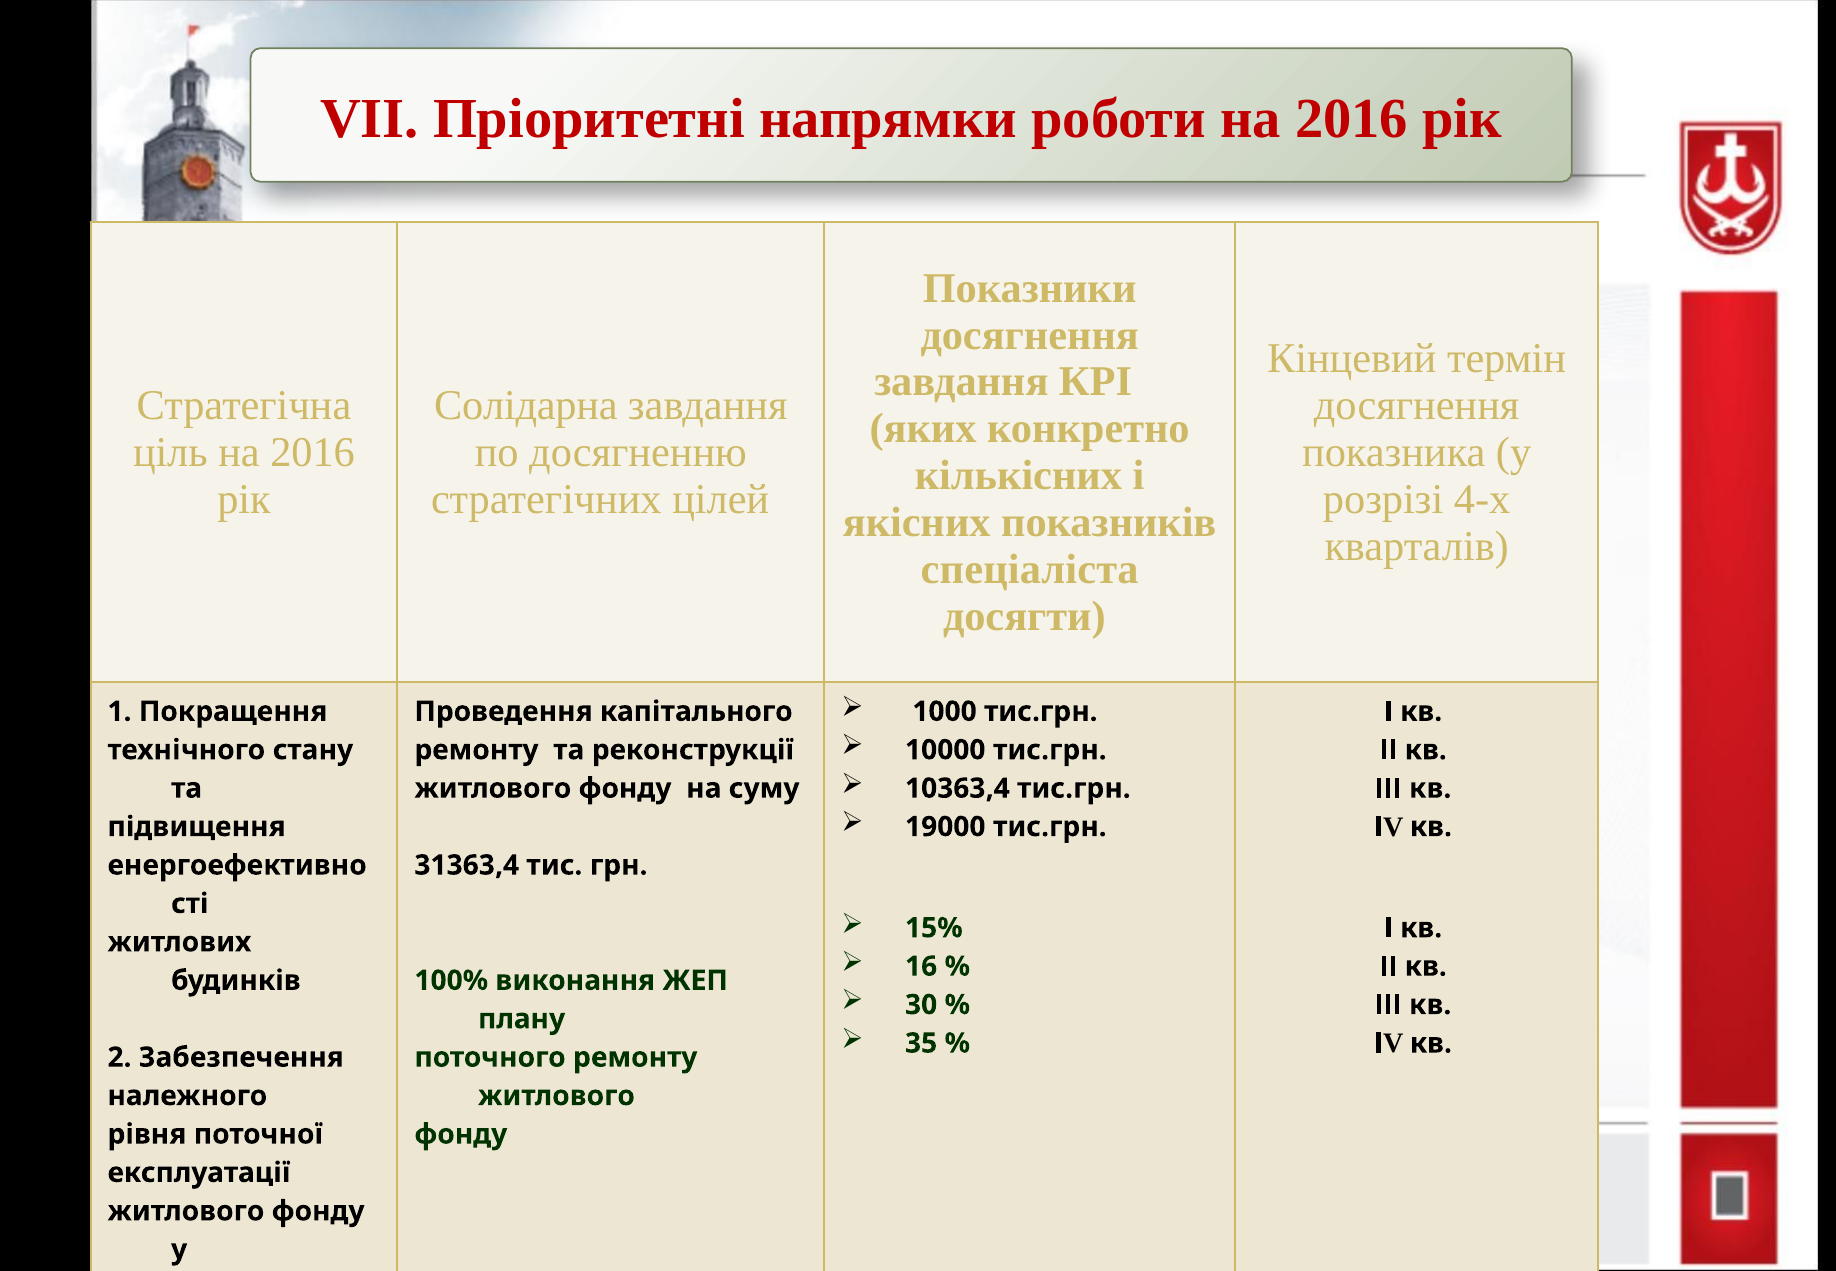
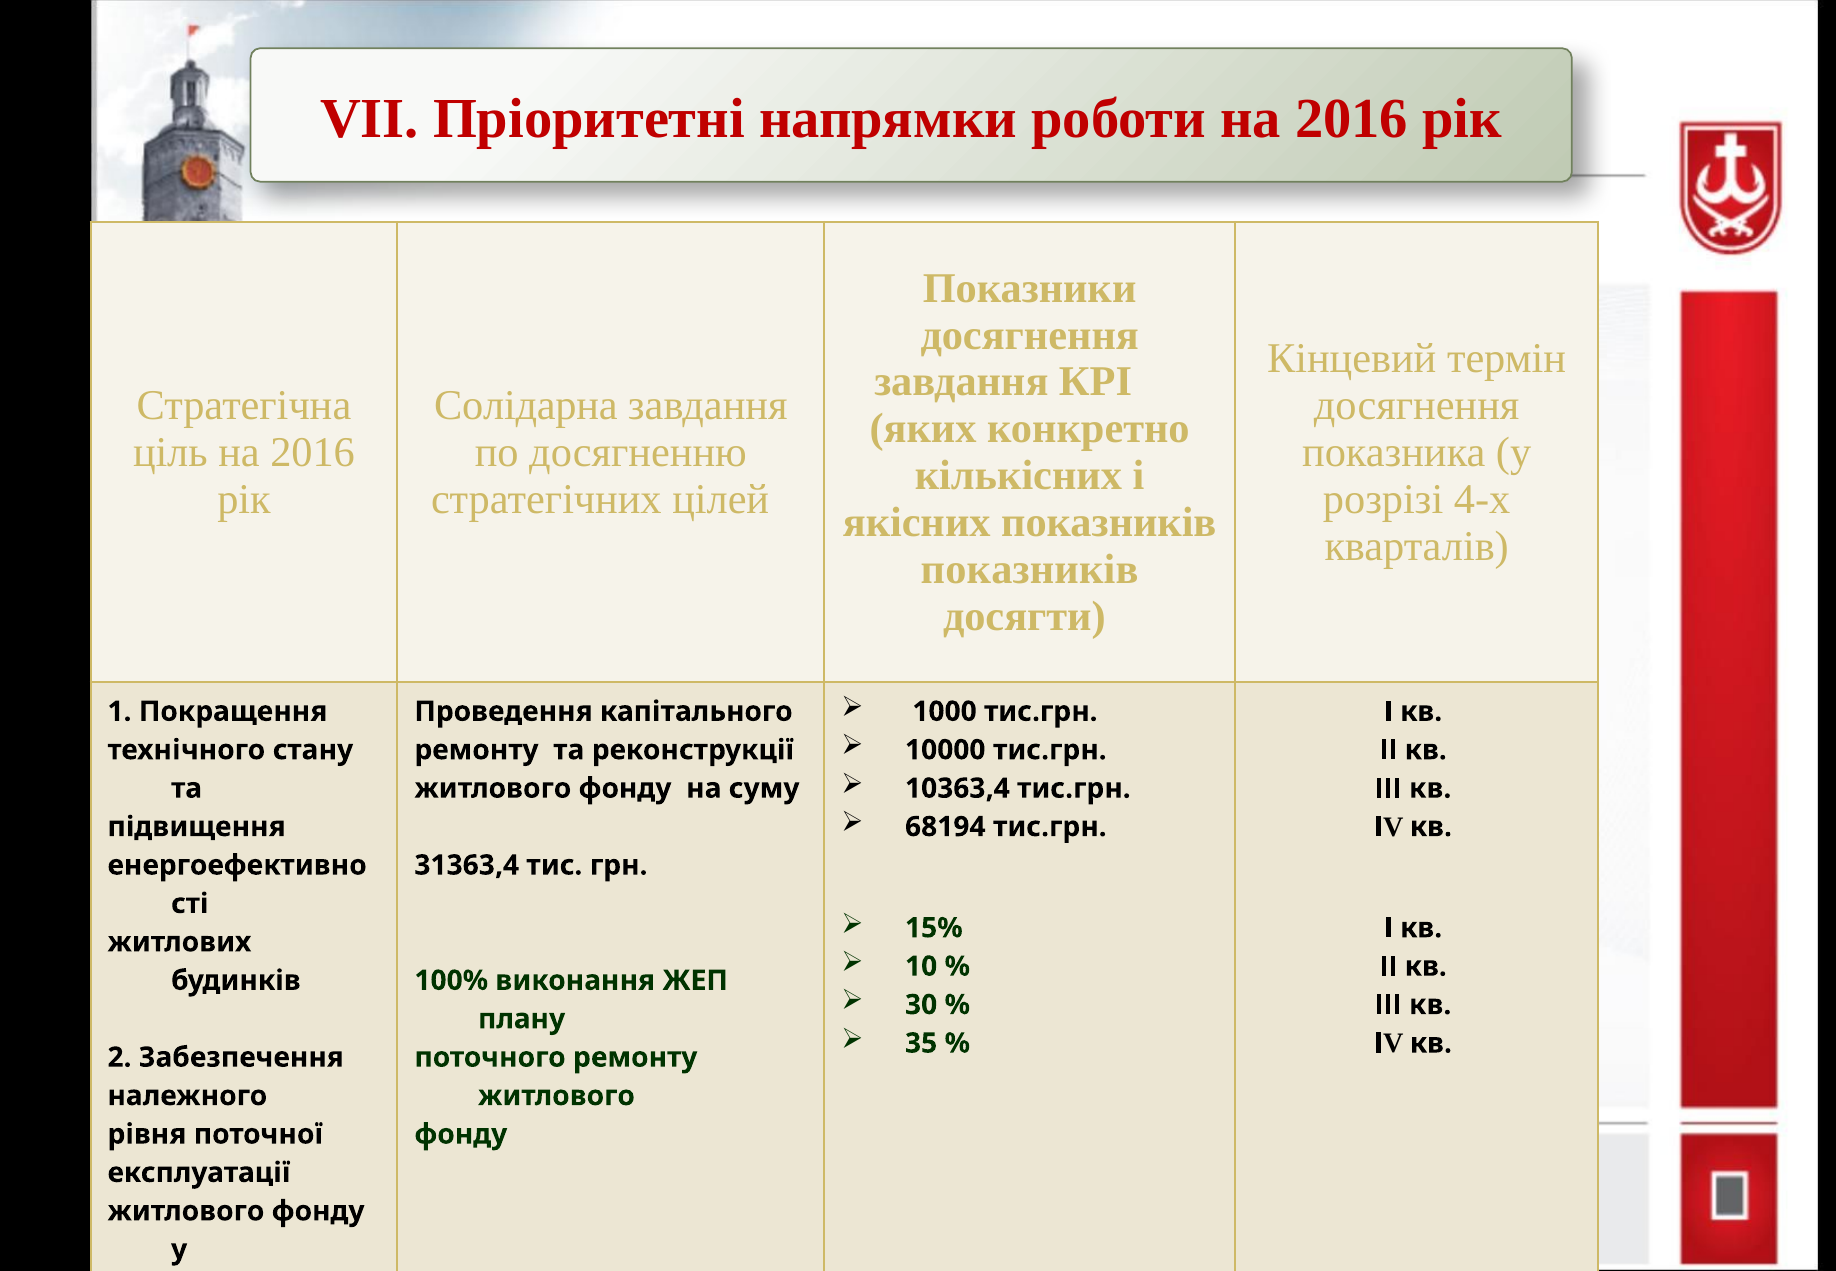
спеціаліста at (1030, 570): спеціаліста -> показників
19000: 19000 -> 68194
16: 16 -> 10
